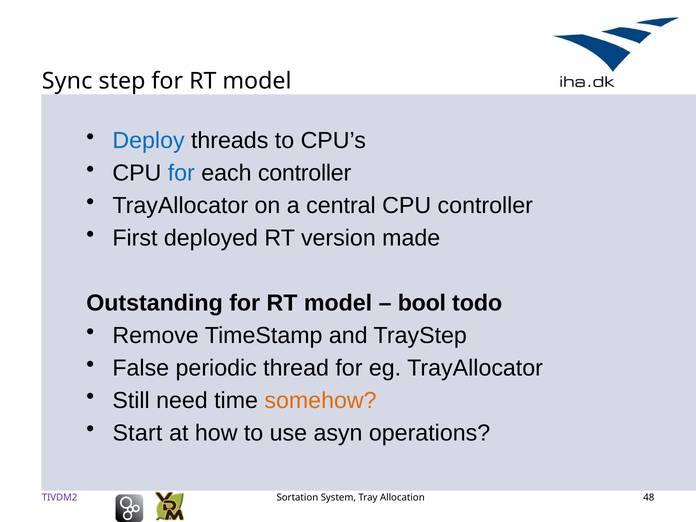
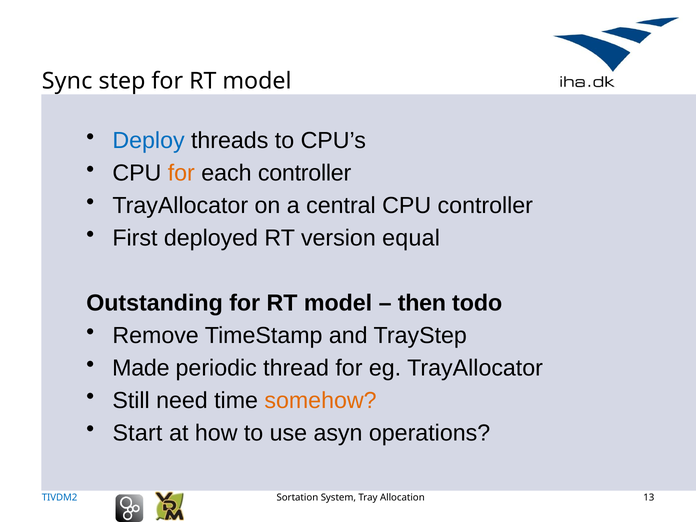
for at (181, 173) colour: blue -> orange
made: made -> equal
bool: bool -> then
False: False -> Made
TIVDM2 colour: purple -> blue
48: 48 -> 13
